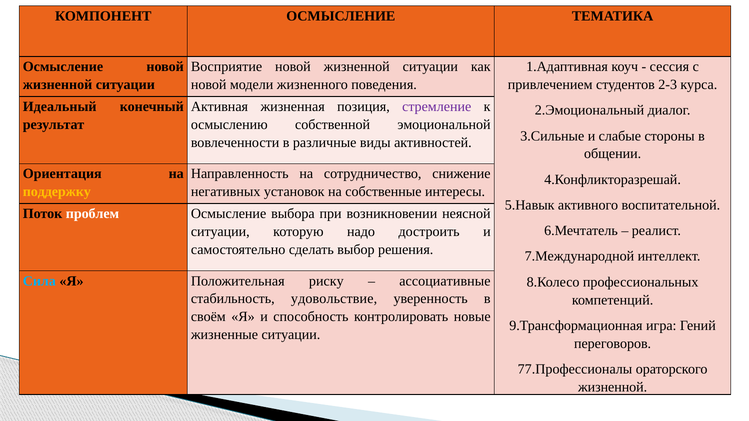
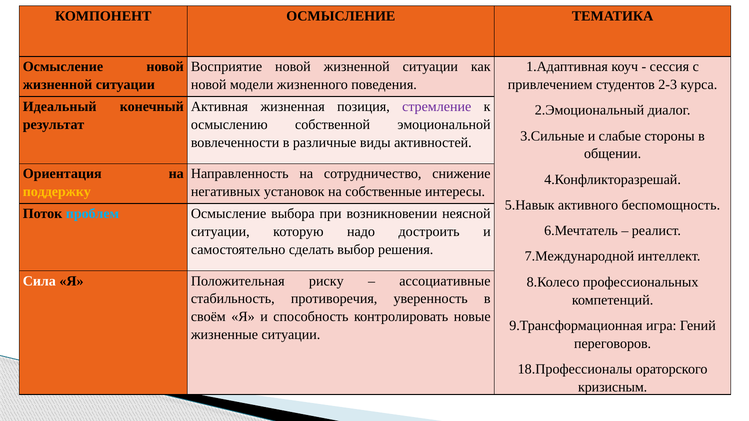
воспитательной: воспитательной -> беспомощность
проблем colour: white -> light blue
Сила colour: light blue -> white
удовольствие: удовольствие -> противоречия
77.Профессионалы: 77.Профессионалы -> 18.Профессионалы
жизненной at (613, 387): жизненной -> кризисным
